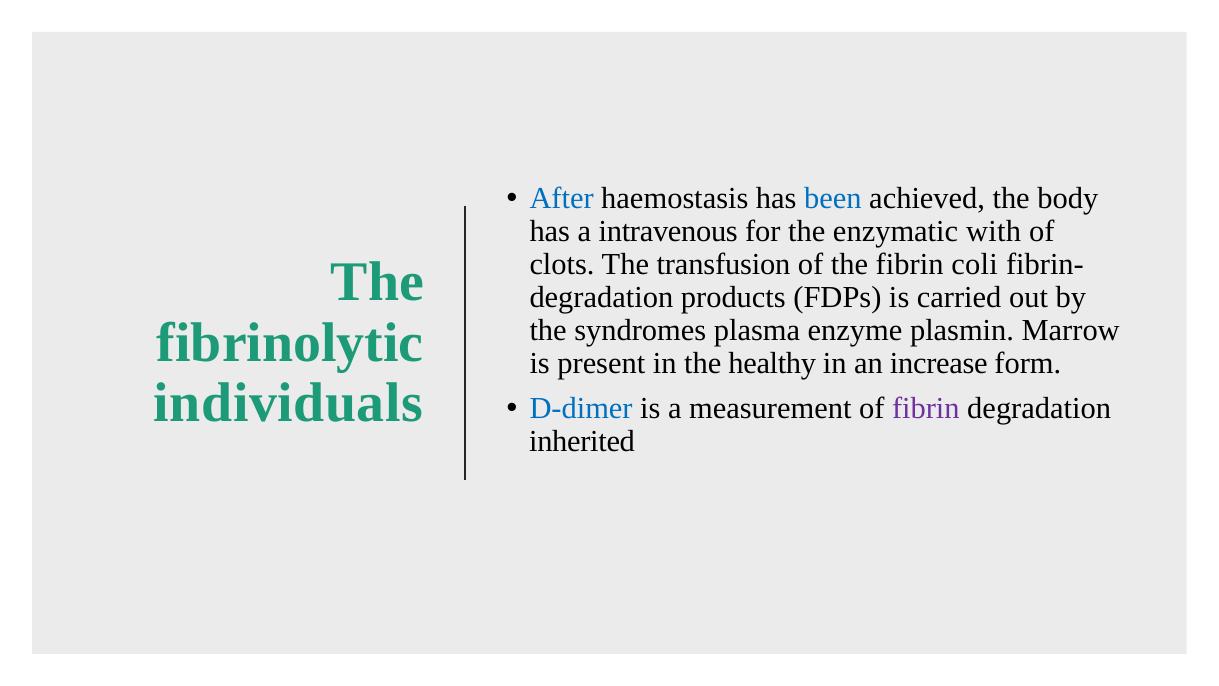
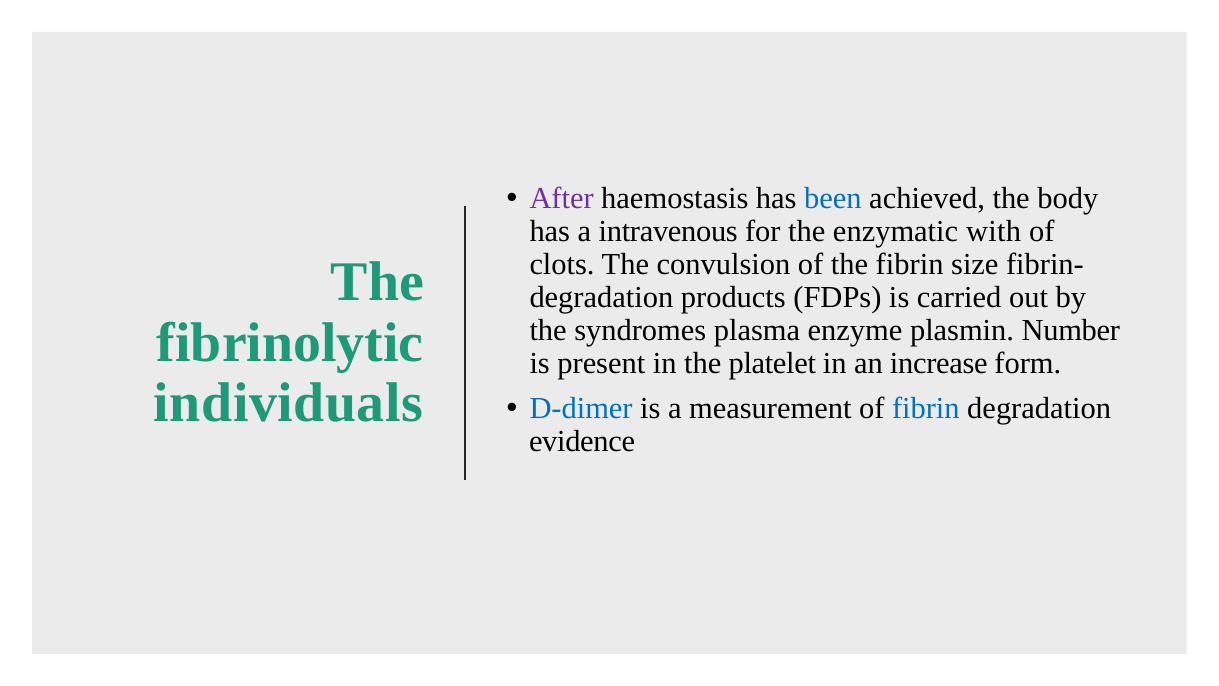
After colour: blue -> purple
transfusion: transfusion -> convulsion
coli: coli -> size
Marrow: Marrow -> Number
healthy: healthy -> platelet
fibrin at (926, 408) colour: purple -> blue
inherited: inherited -> evidence
